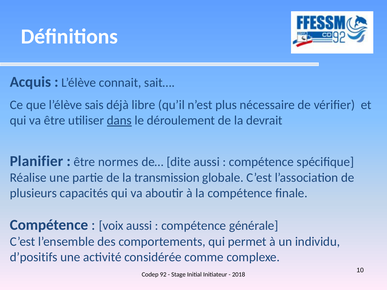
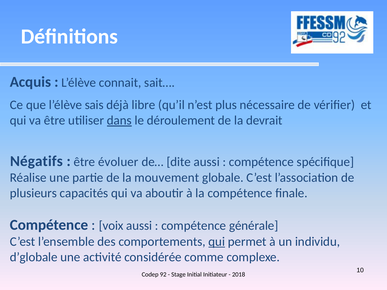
Planifier: Planifier -> Négatifs
normes: normes -> évoluer
transmission: transmission -> mouvement
qui at (217, 242) underline: none -> present
d’positifs: d’positifs -> d’globale
